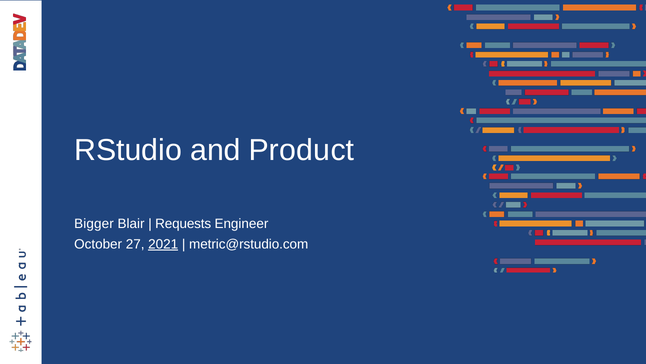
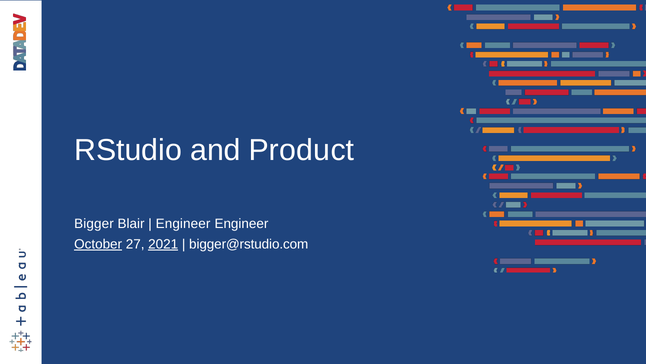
Requests at (183, 223): Requests -> Engineer
October underline: none -> present
metric@rstudio.com: metric@rstudio.com -> bigger@rstudio.com
